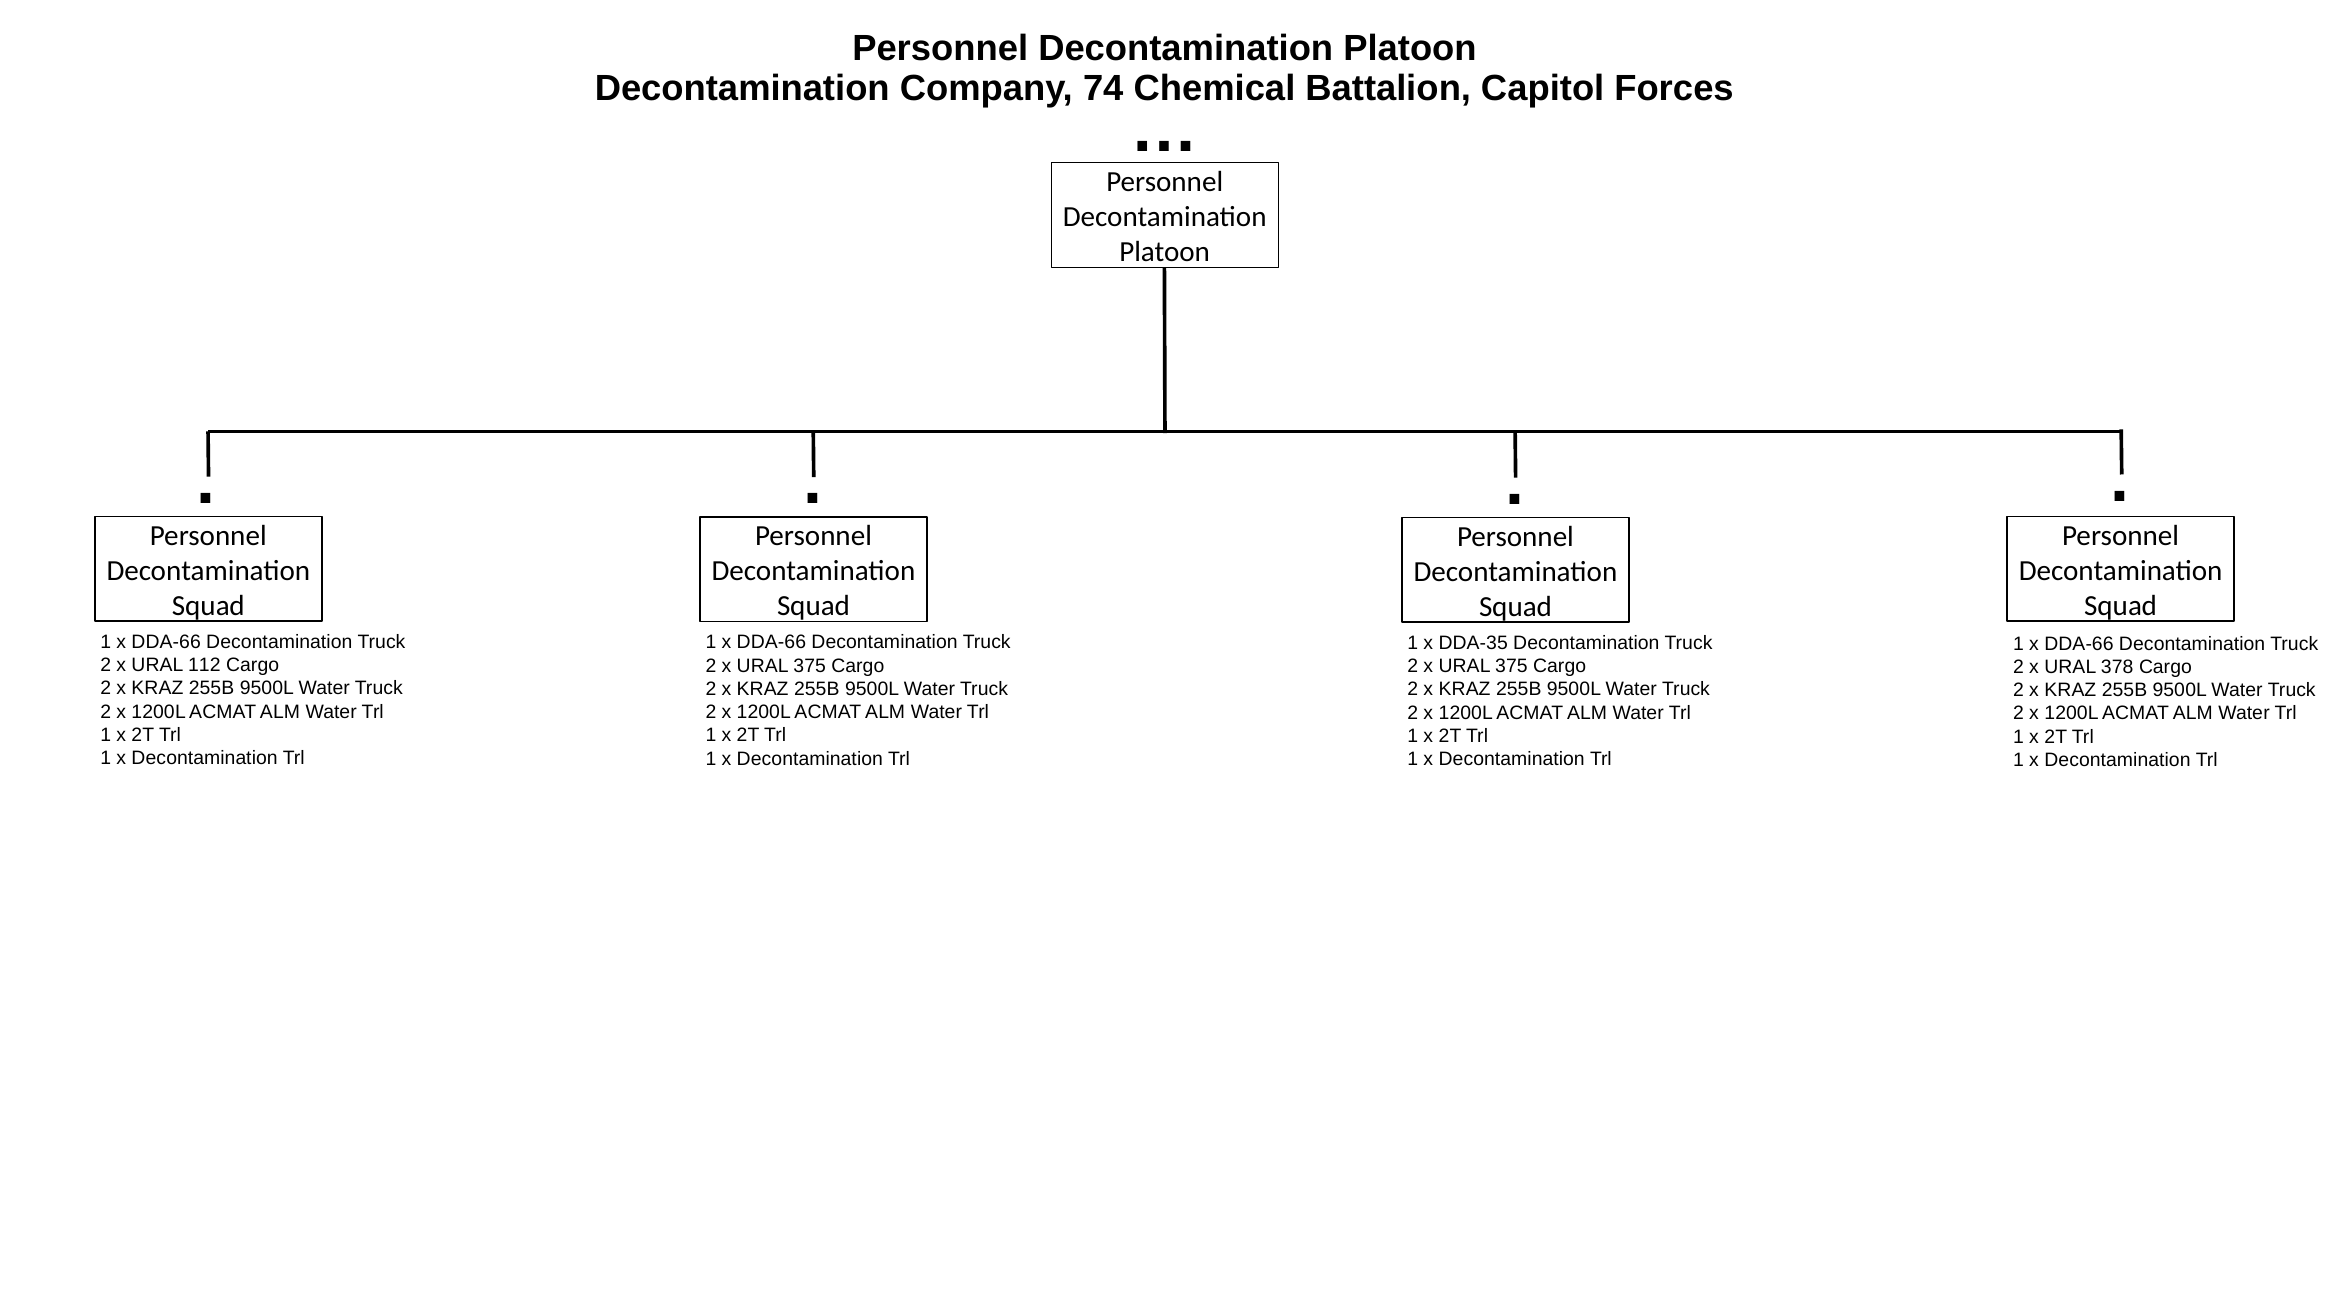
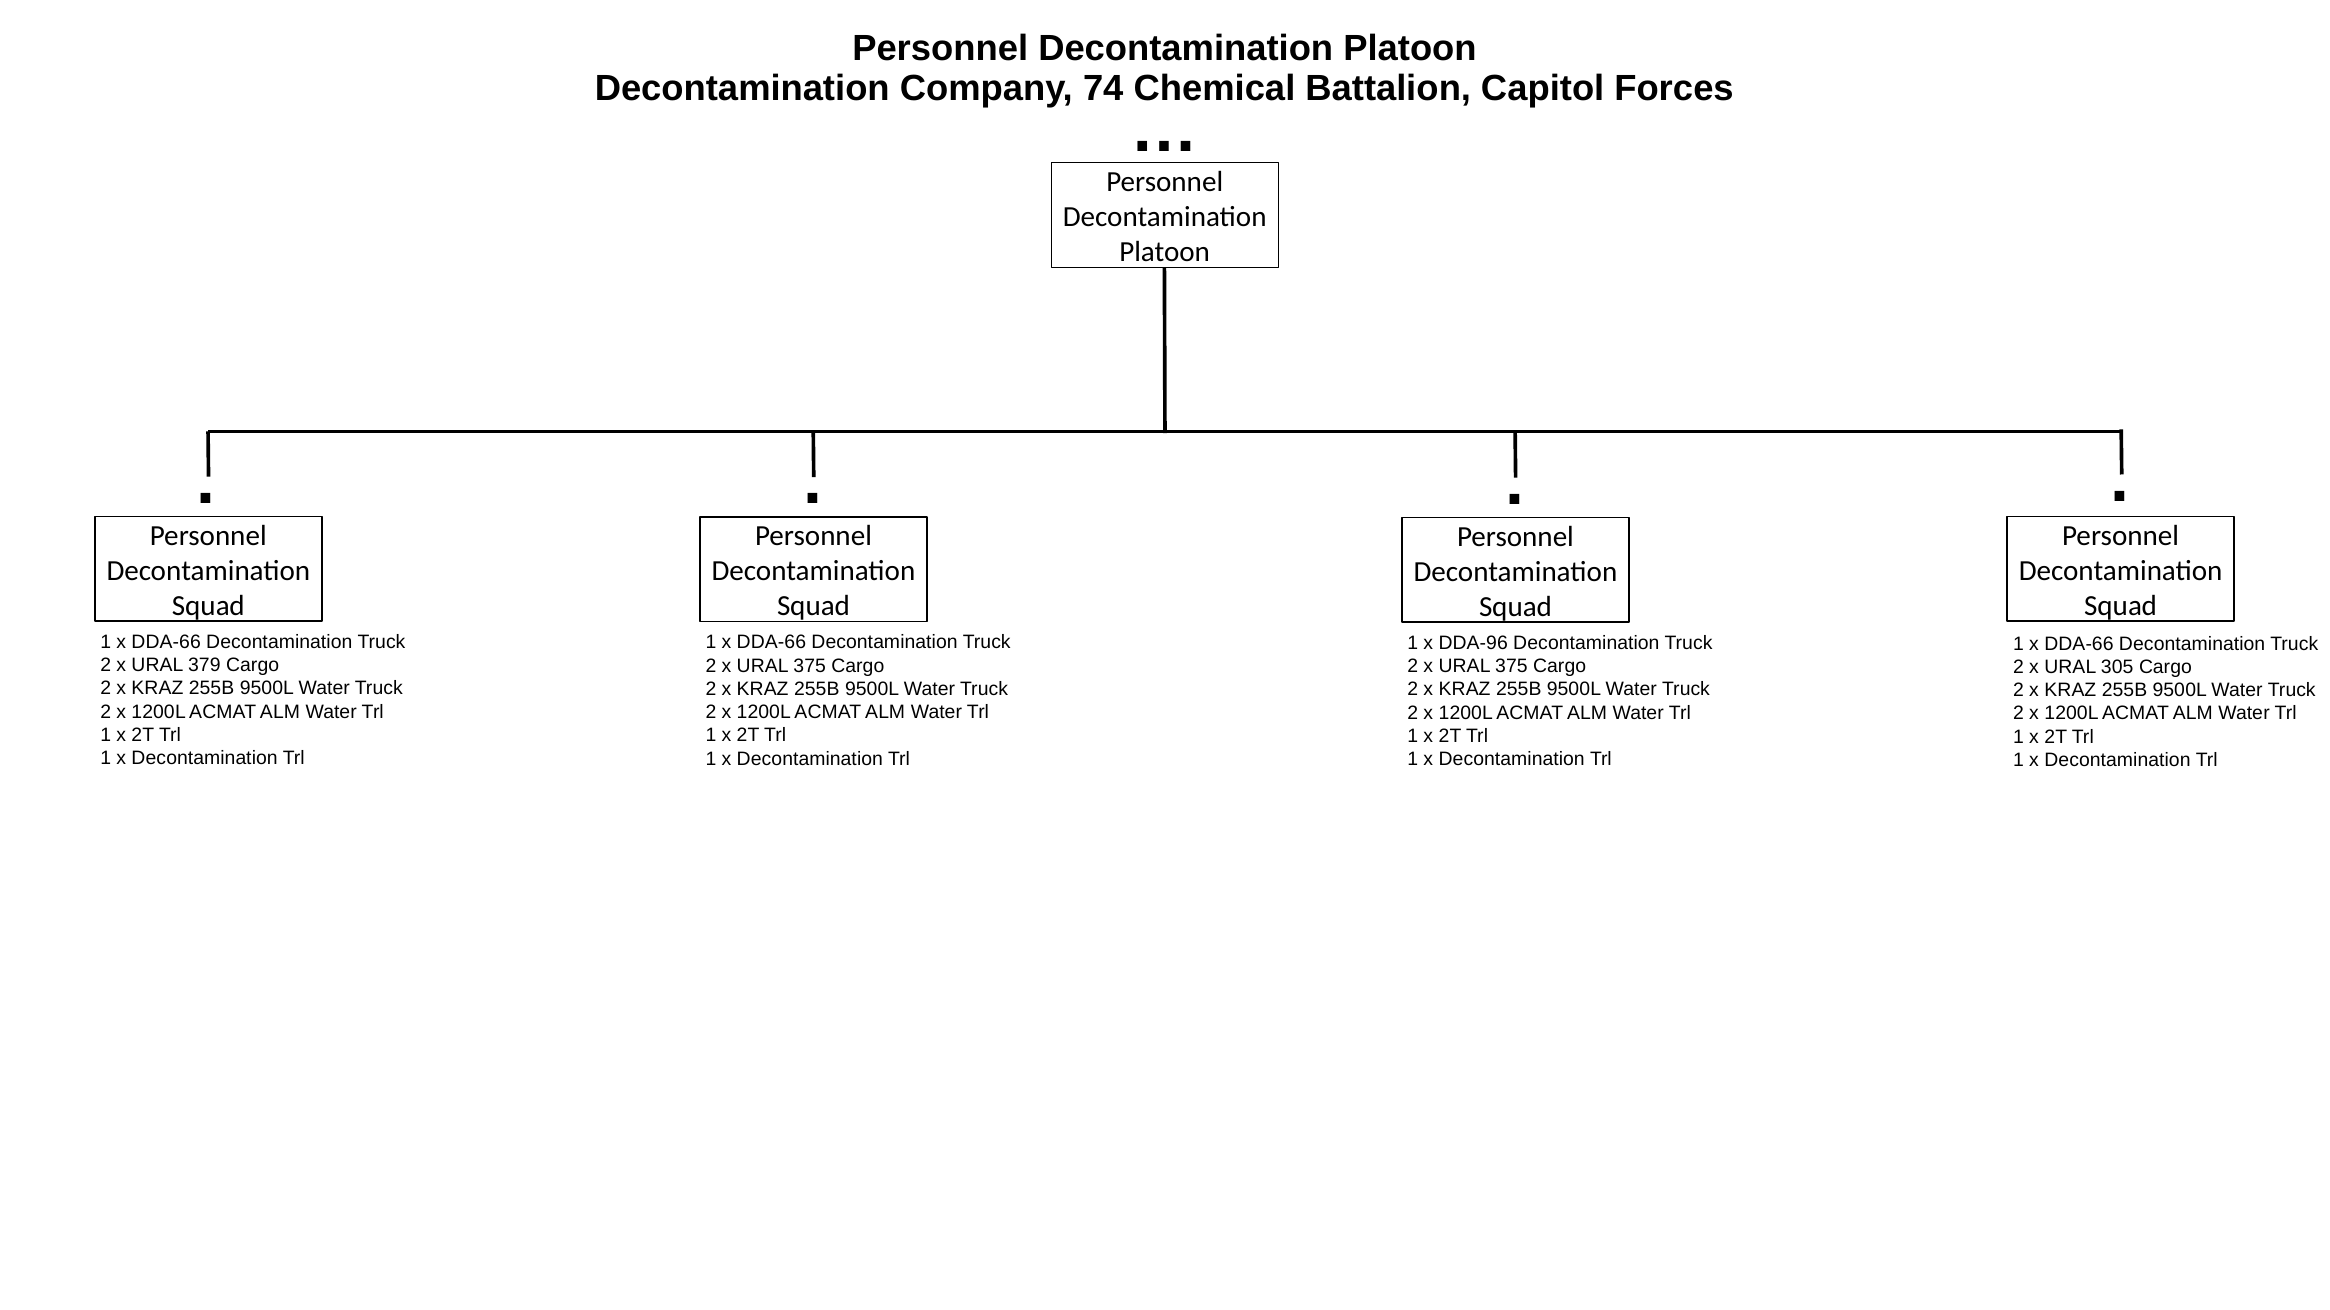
DDA-35: DDA-35 -> DDA-96
112: 112 -> 379
378: 378 -> 305
